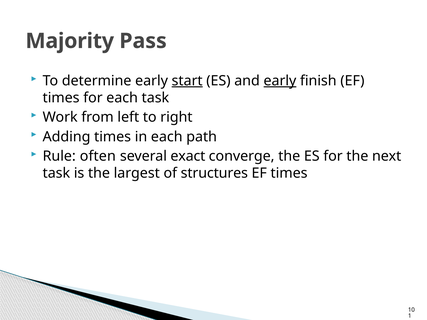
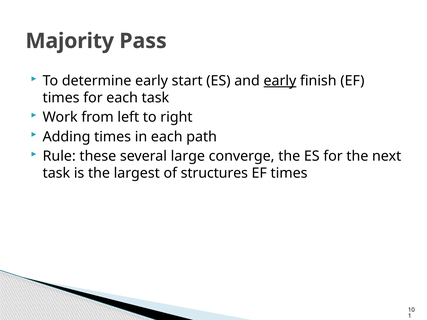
start underline: present -> none
often: often -> these
exact: exact -> large
